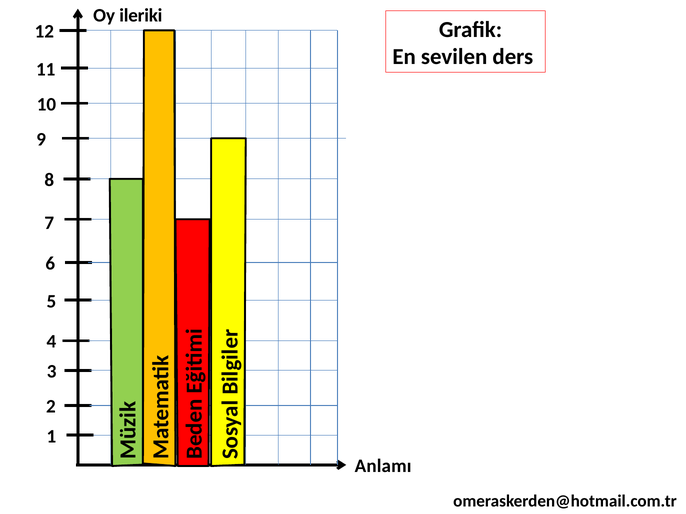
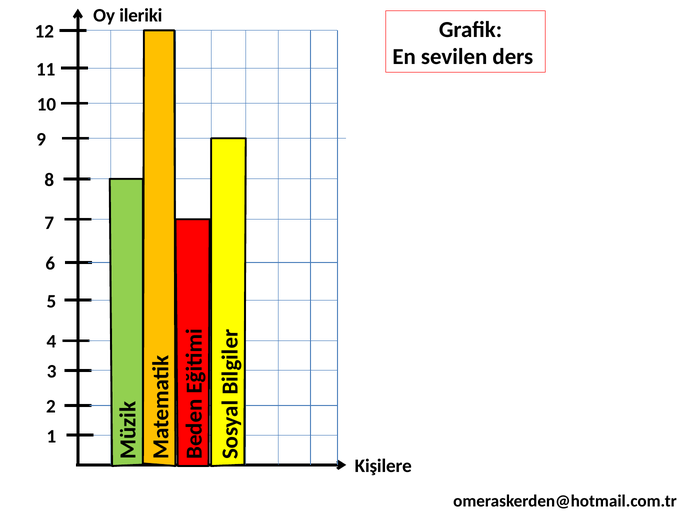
Anlamı: Anlamı -> Kişilere
